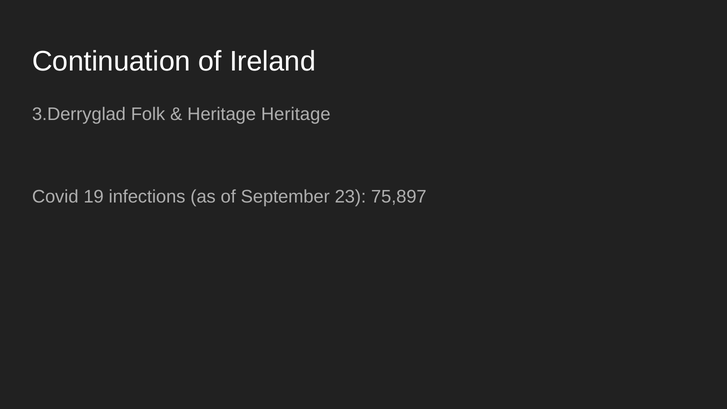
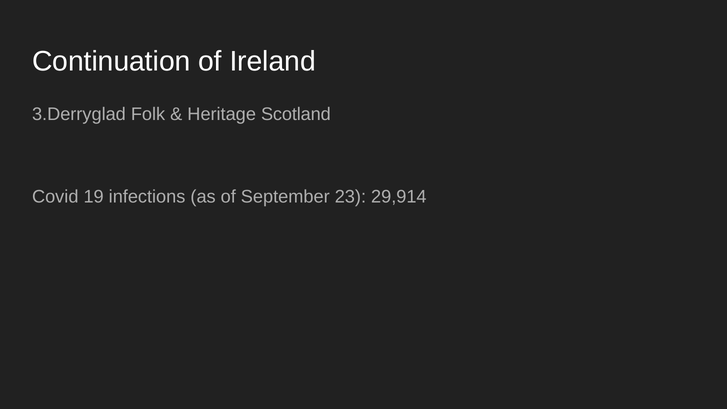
Heritage Heritage: Heritage -> Scotland
75,897: 75,897 -> 29,914
